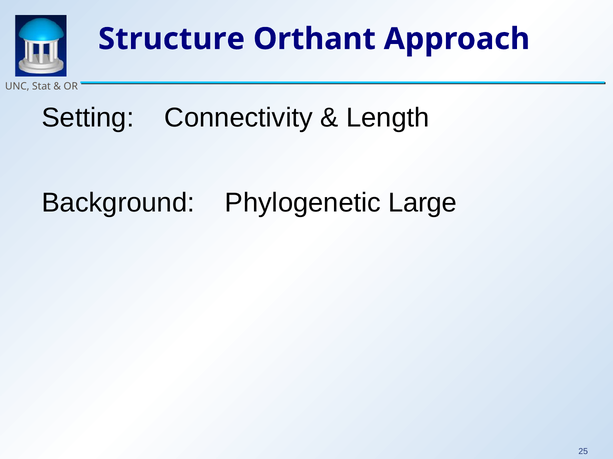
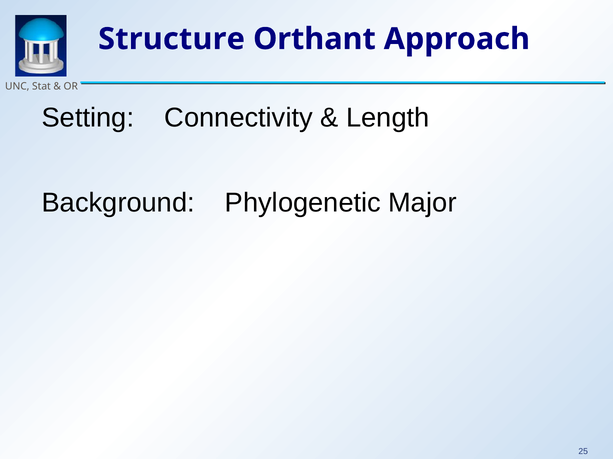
Large: Large -> Major
